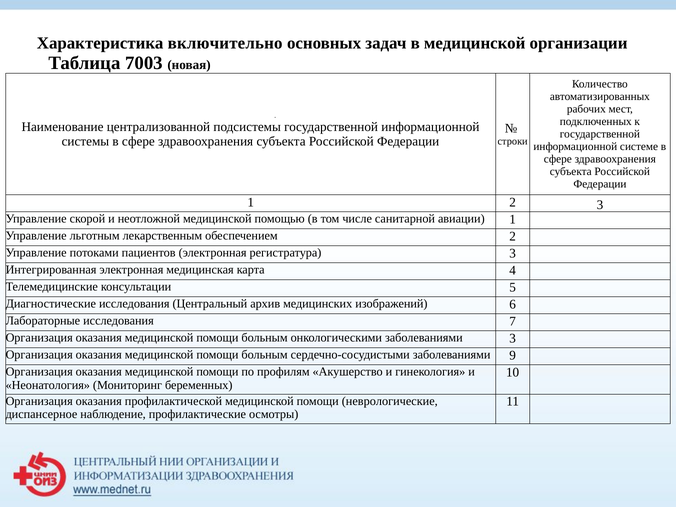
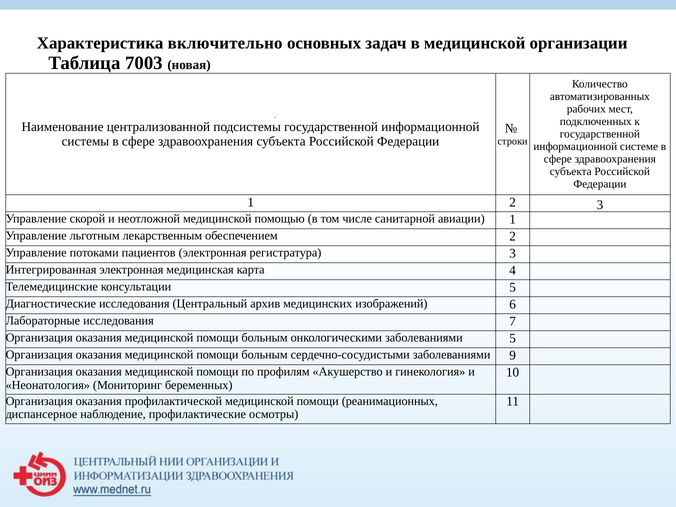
заболеваниями 3: 3 -> 5
неврологические: неврологические -> реанимационных
